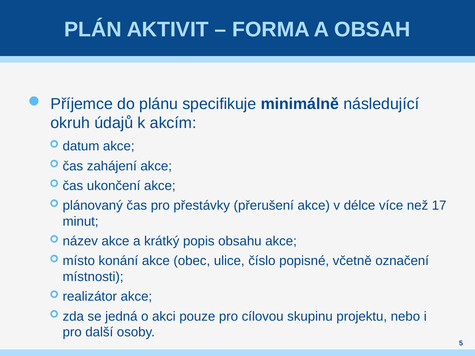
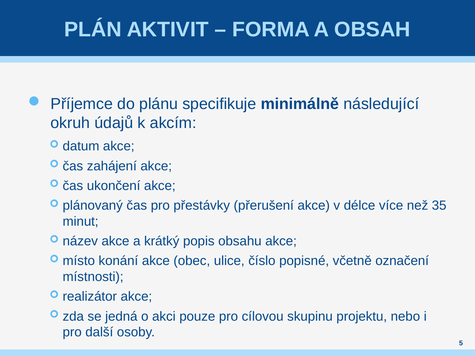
17: 17 -> 35
